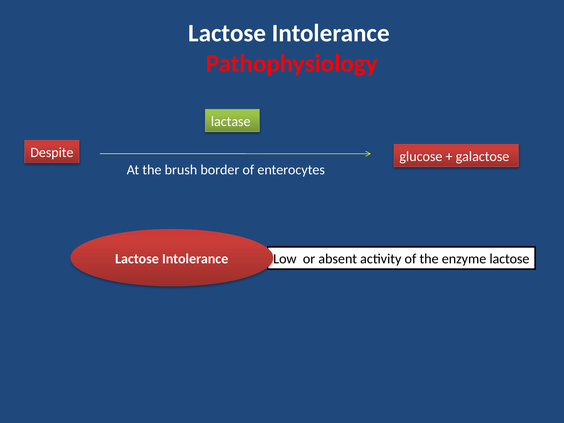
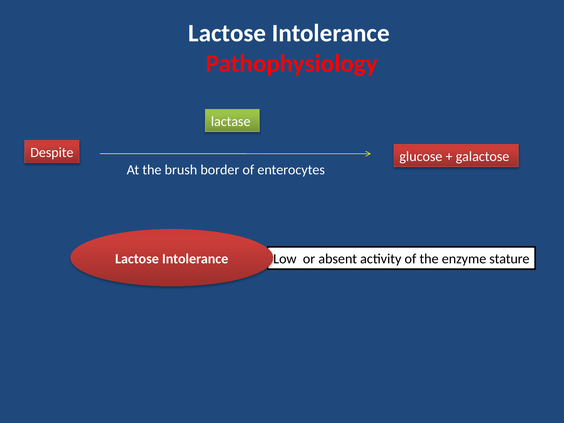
enzyme lactose: lactose -> stature
